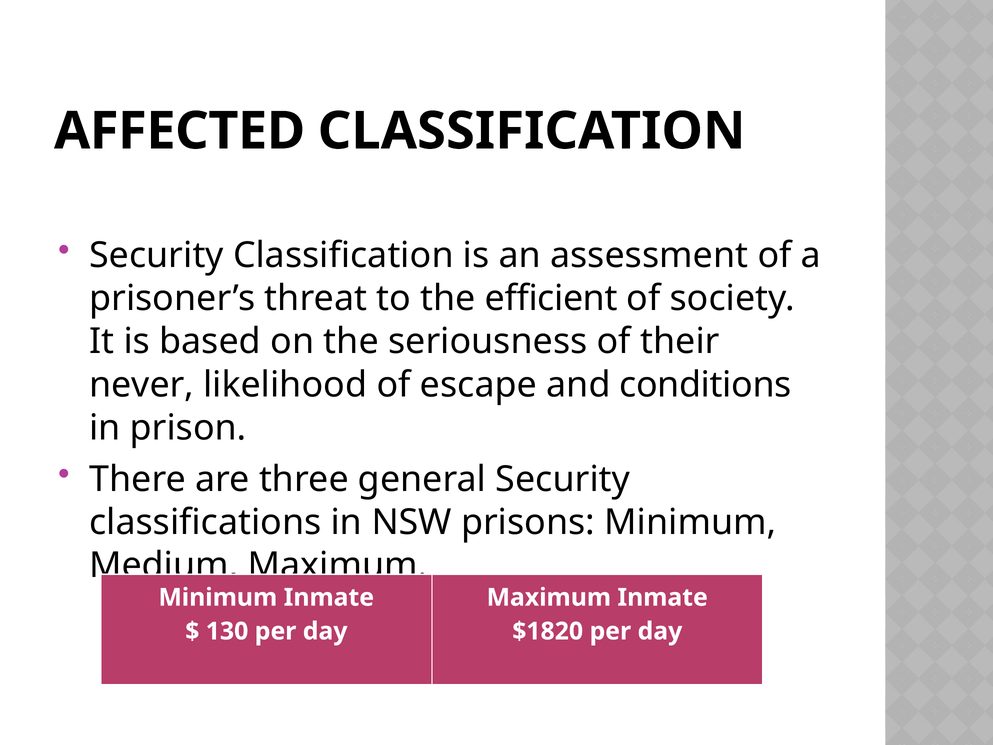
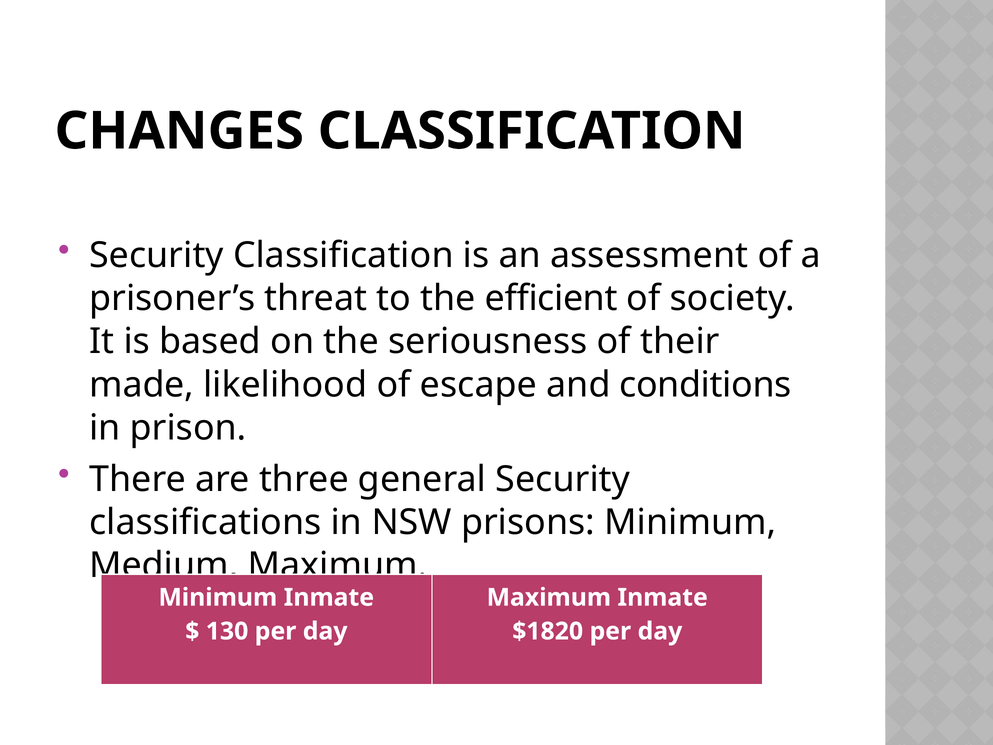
AFFECTED: AFFECTED -> CHANGES
never: never -> made
